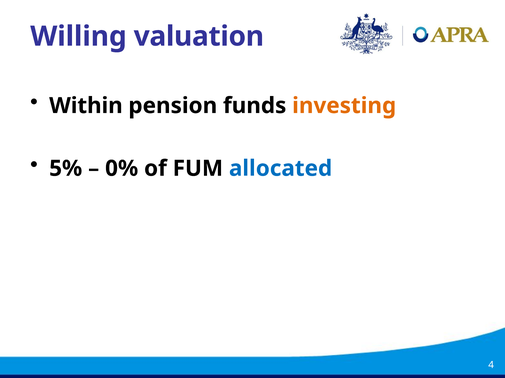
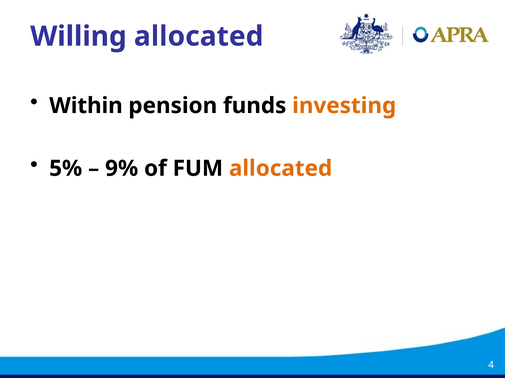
Willing valuation: valuation -> allocated
0%: 0% -> 9%
allocated at (281, 169) colour: blue -> orange
